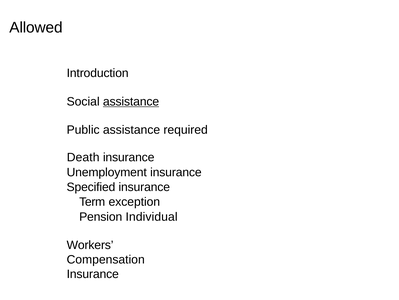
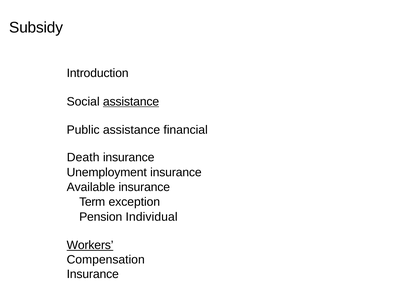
Allowed: Allowed -> Subsidy
required: required -> financial
Specified: Specified -> Available
Workers underline: none -> present
